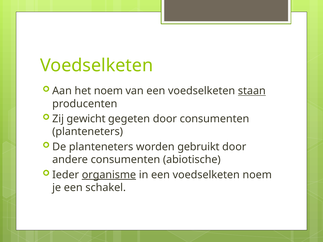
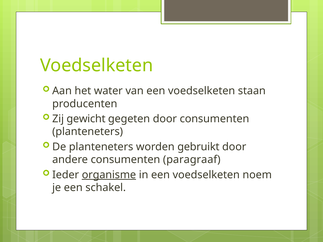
het noem: noem -> water
staan underline: present -> none
abiotische: abiotische -> paragraaf
